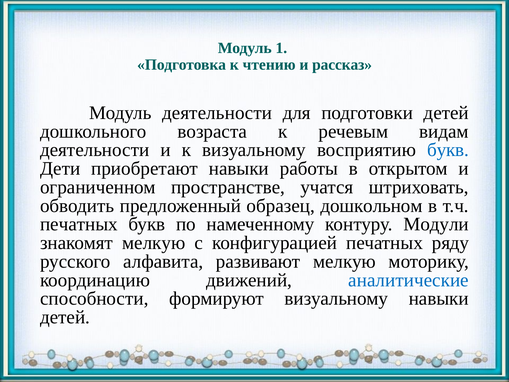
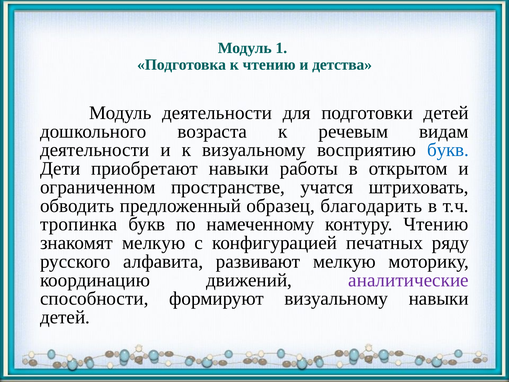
рассказ: рассказ -> детства
дошкольном: дошкольном -> благодарить
печатных at (79, 224): печатных -> тропинка
контуру Модули: Модули -> Чтению
аналитические colour: blue -> purple
